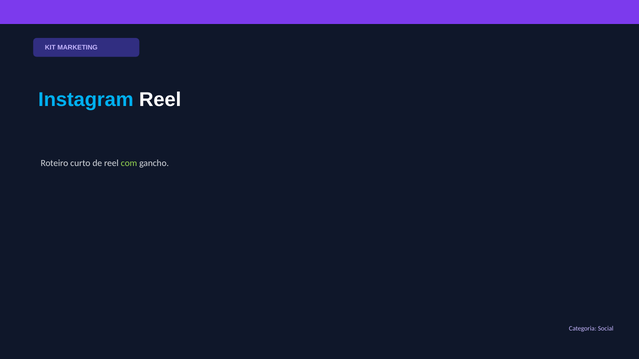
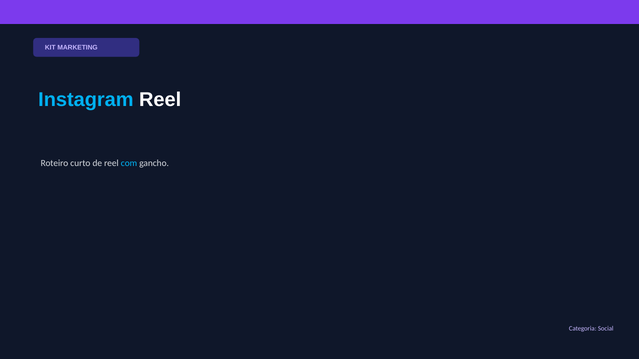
com colour: light green -> light blue
